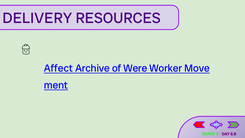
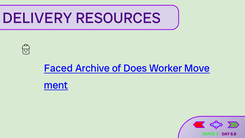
Affect: Affect -> Faced
Were: Were -> Does
